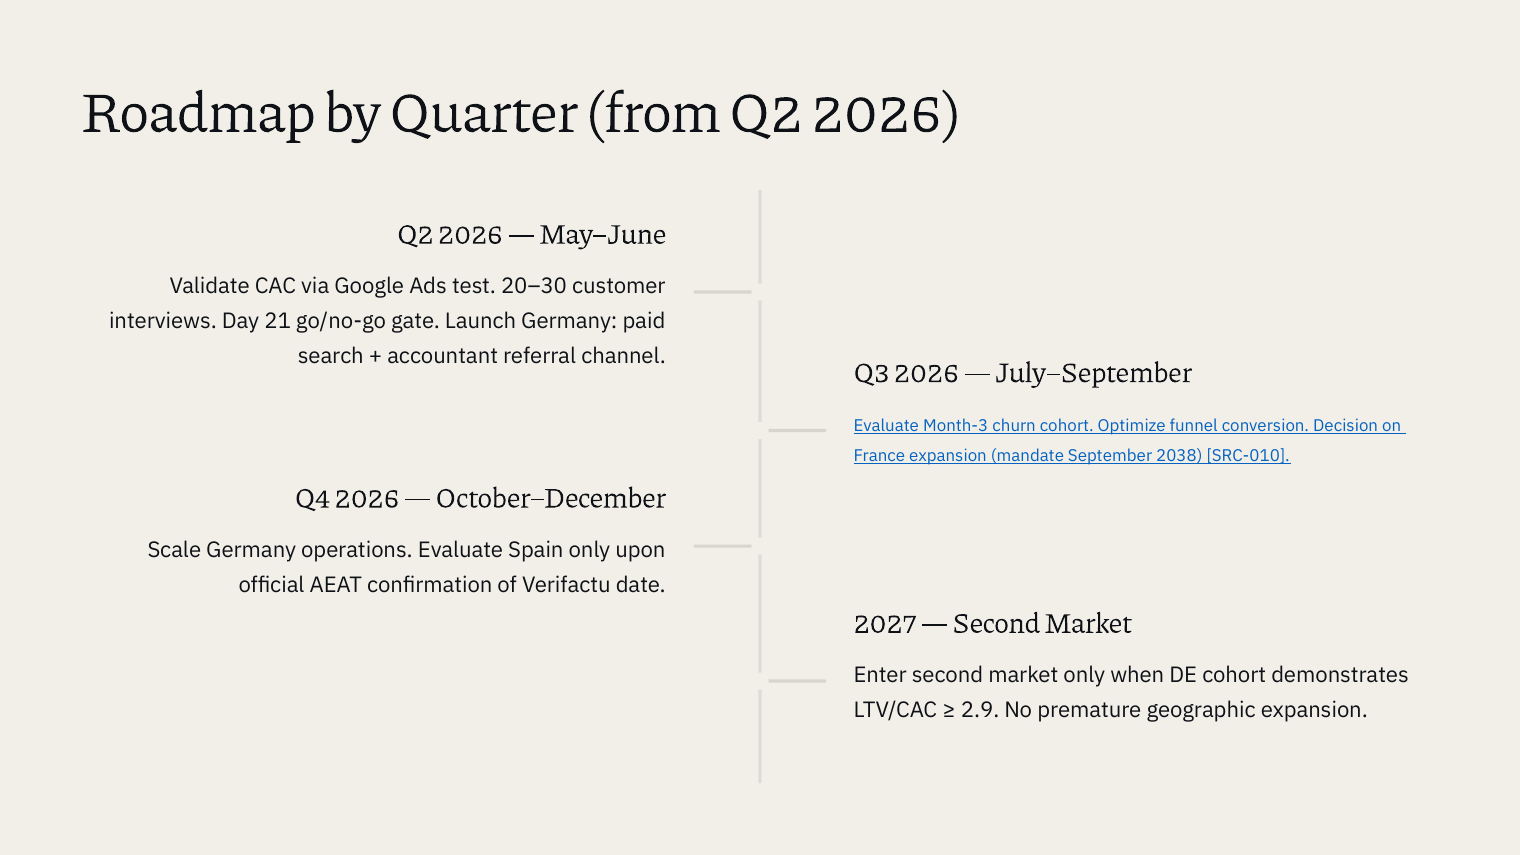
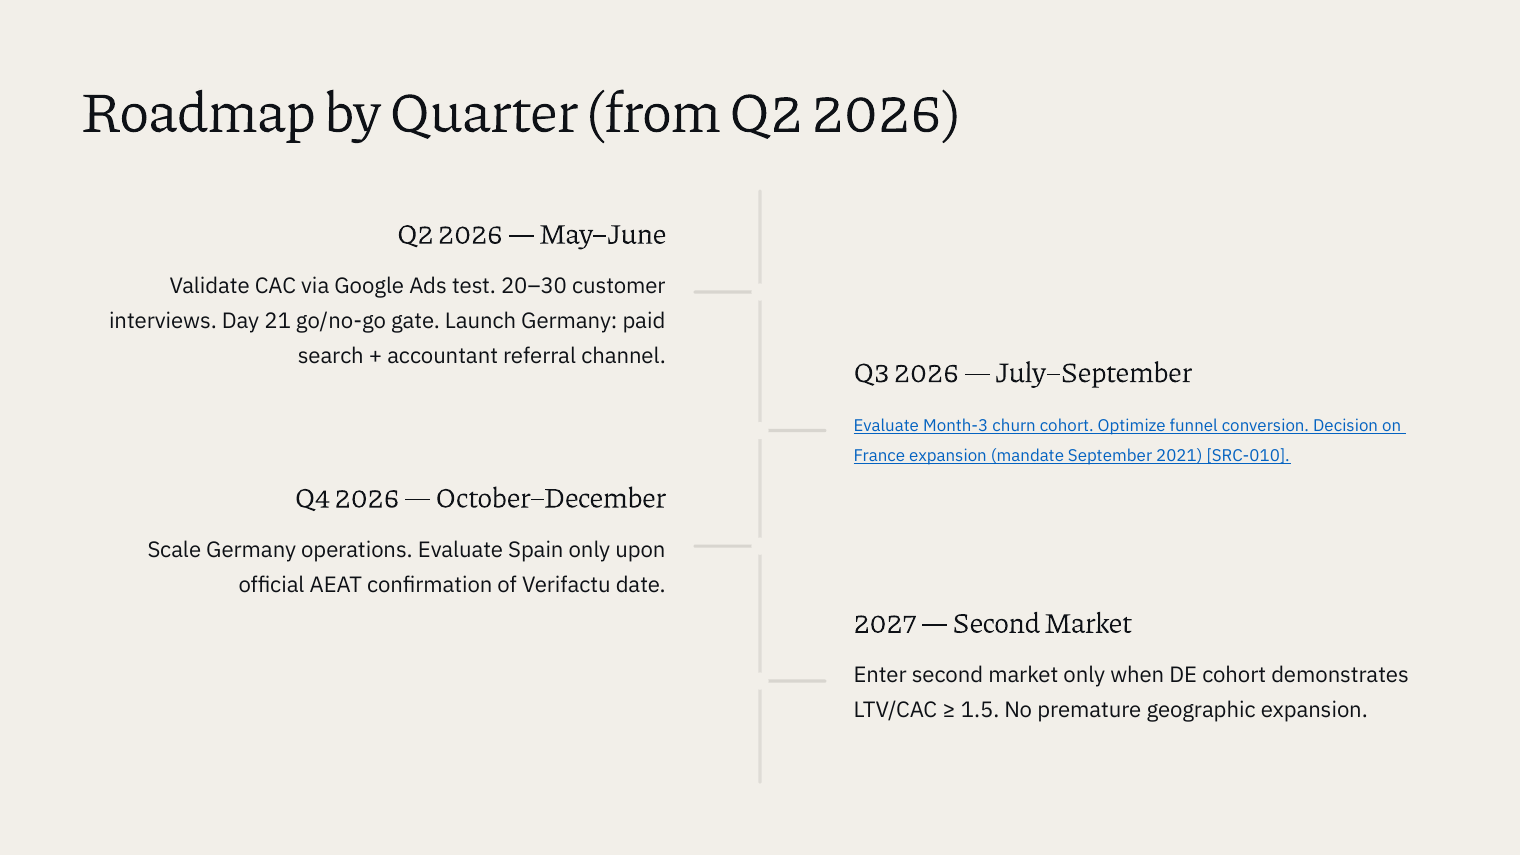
2038: 2038 -> 2021
2.9: 2.9 -> 1.5
